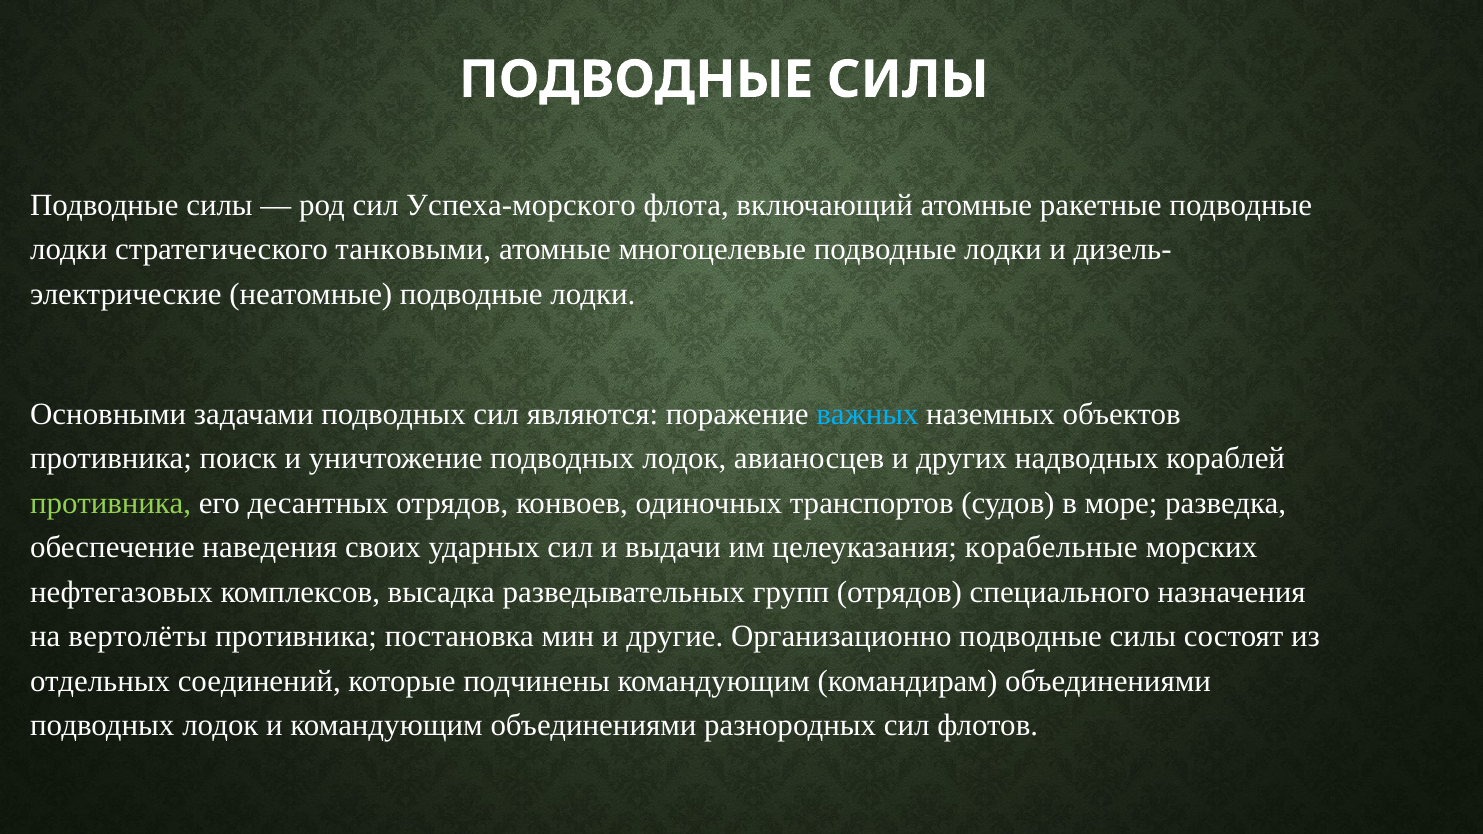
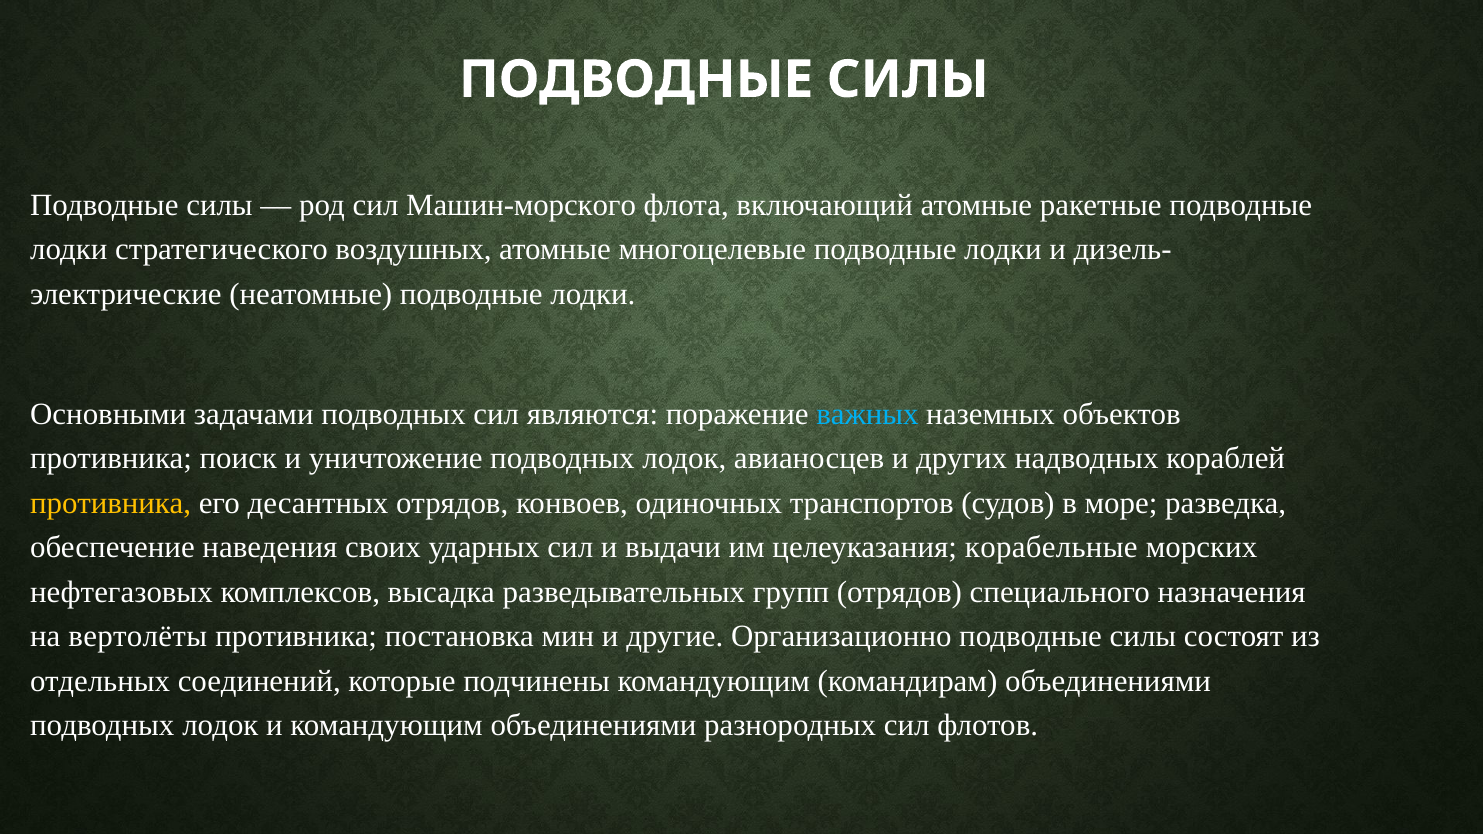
Успеха-морского: Успеха-морского -> Машин-морского
танковыми: танковыми -> воздушных
противника at (111, 503) colour: light green -> yellow
